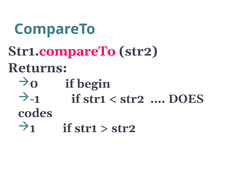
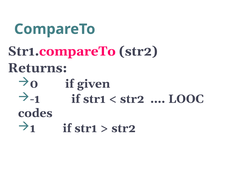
begin: begin -> given
DOES: DOES -> LOOC
